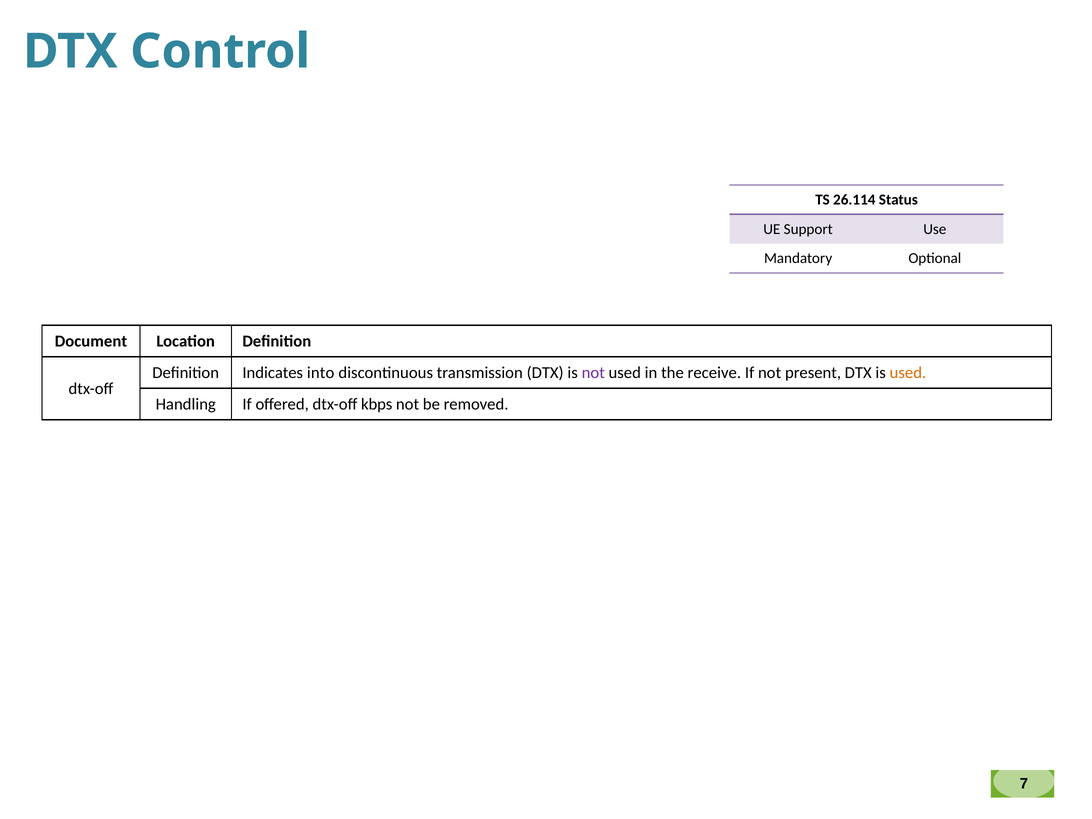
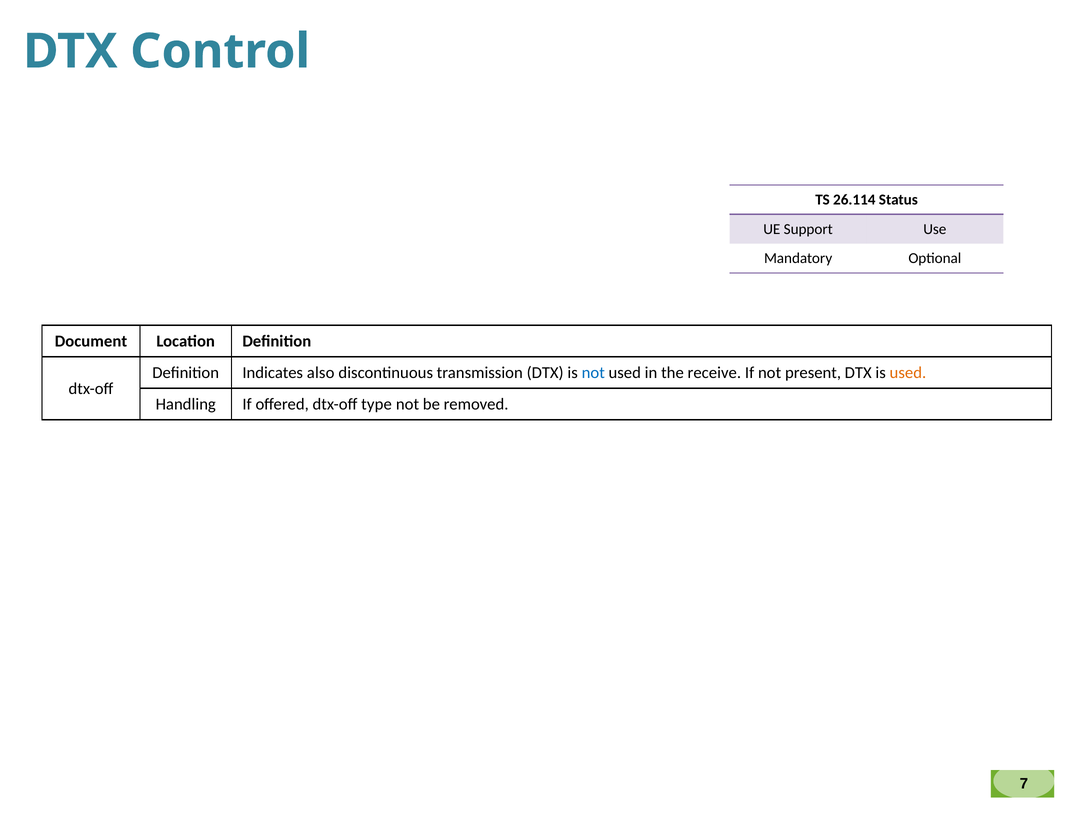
into: into -> also
not at (593, 373) colour: purple -> blue
kbps: kbps -> type
